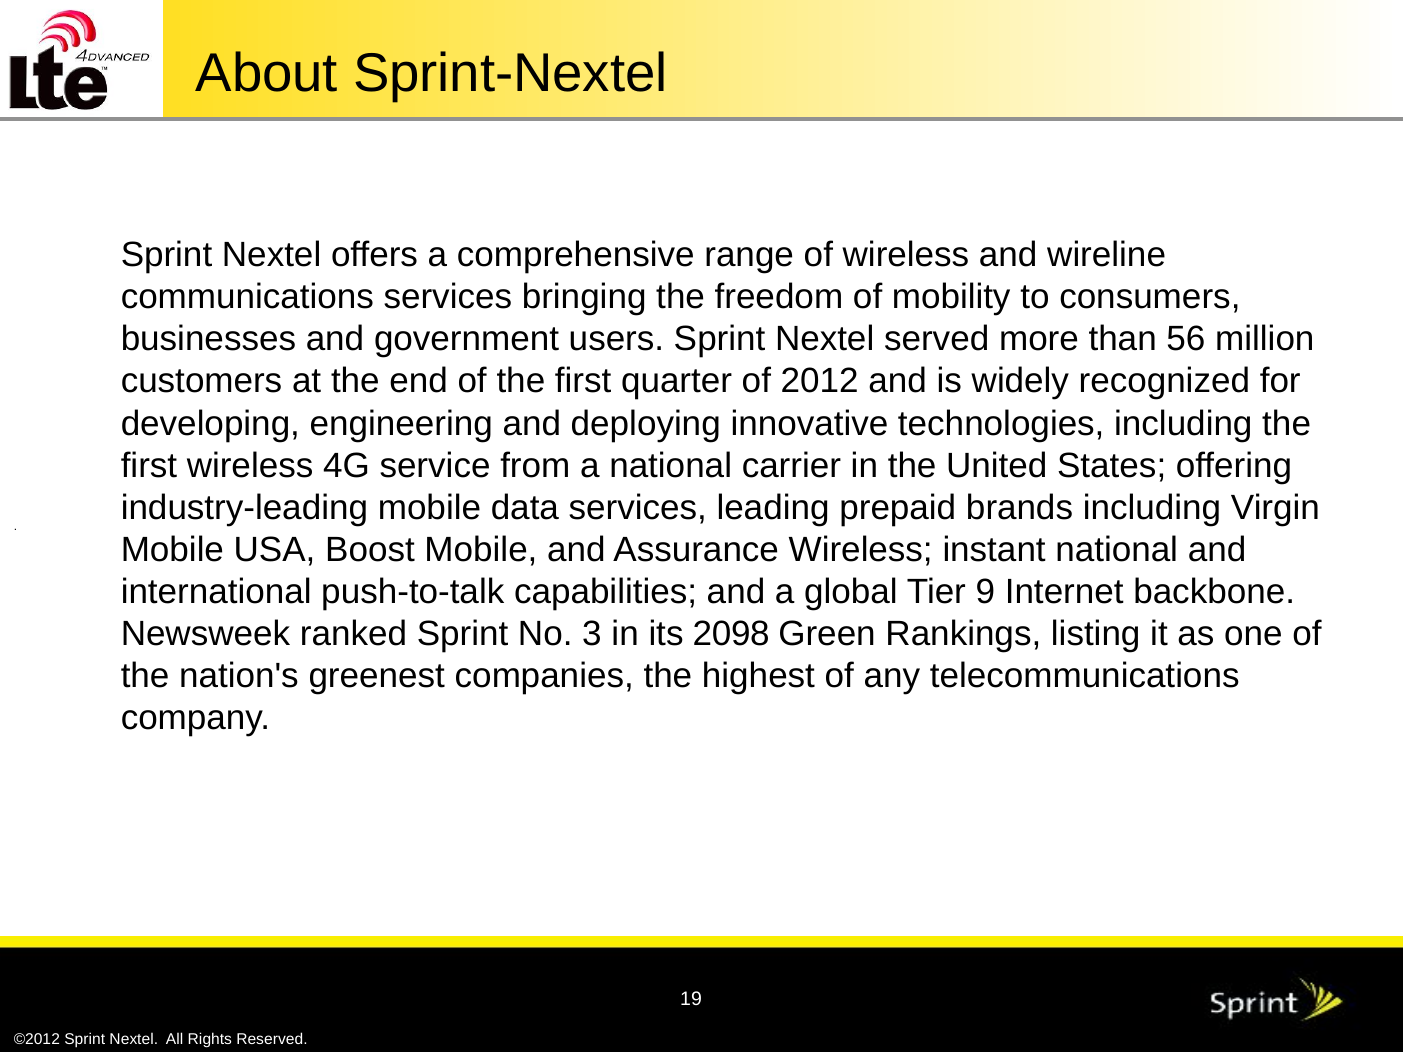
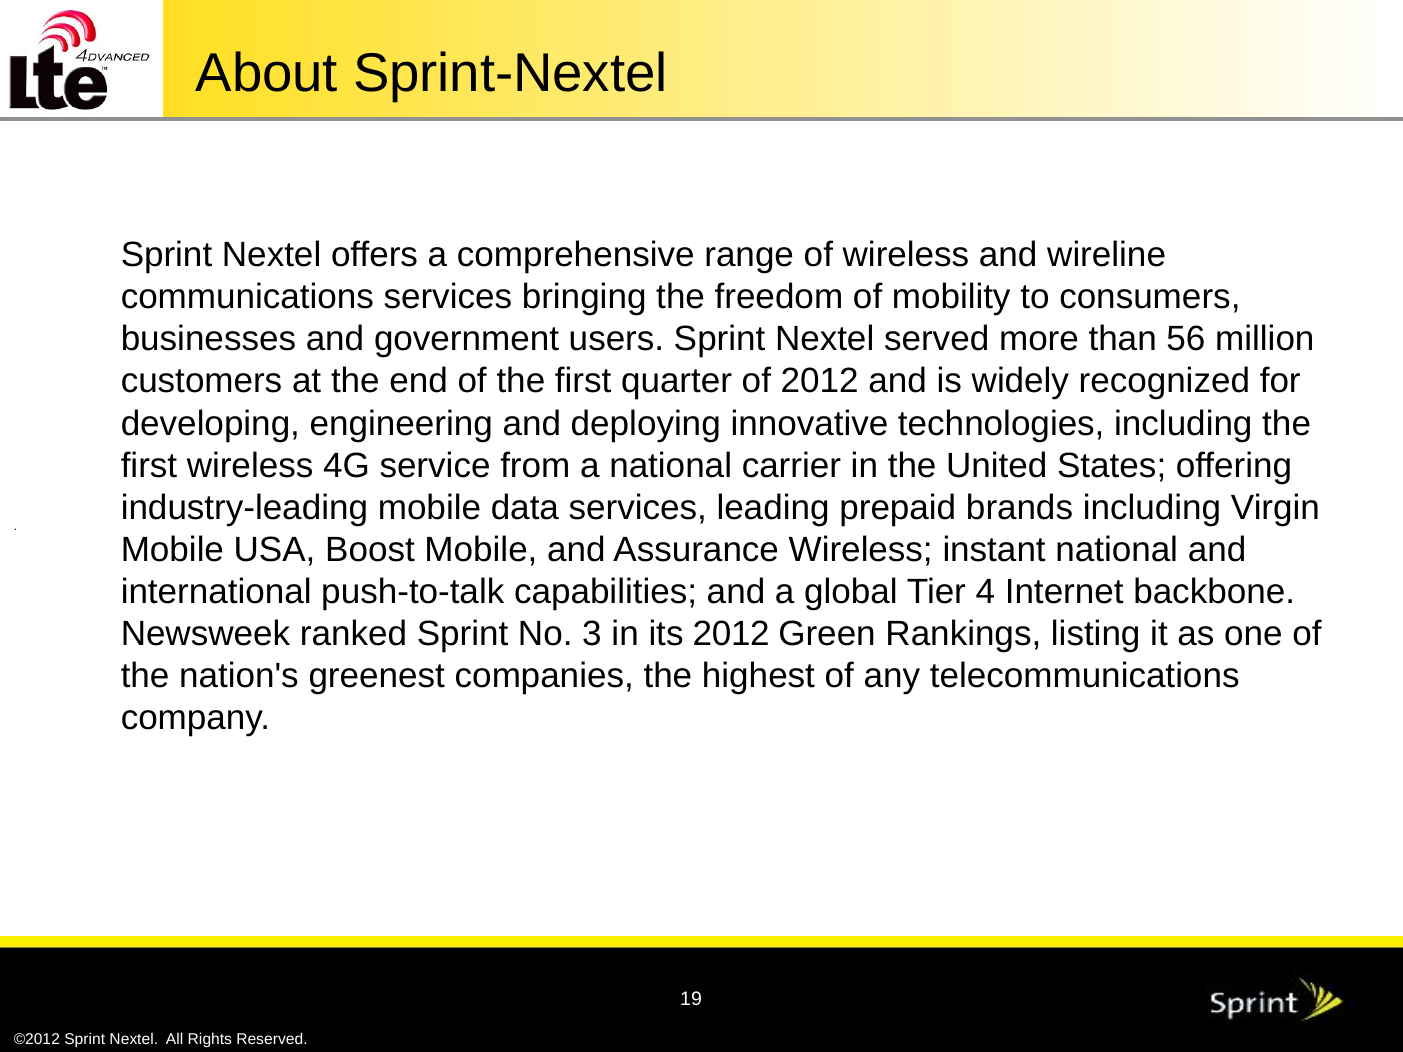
9: 9 -> 4
its 2098: 2098 -> 2012
